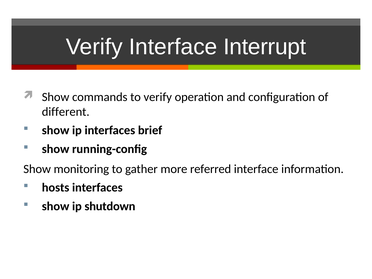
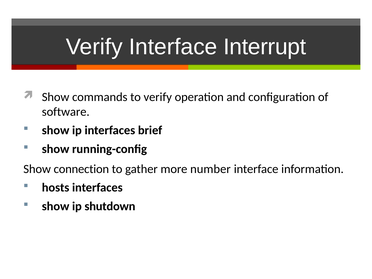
different: different -> software
monitoring: monitoring -> connection
referred: referred -> number
